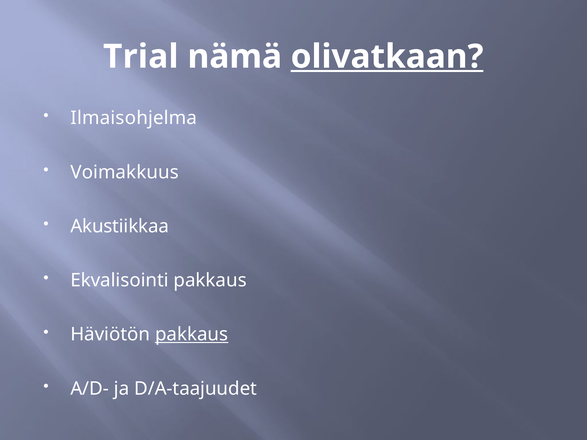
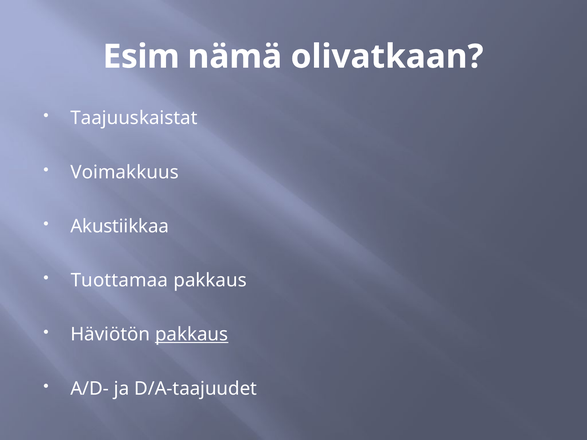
Trial: Trial -> Esim
olivatkaan underline: present -> none
Ilmaisohjelma: Ilmaisohjelma -> Taajuuskaistat
Ekvalisointi: Ekvalisointi -> Tuottamaa
